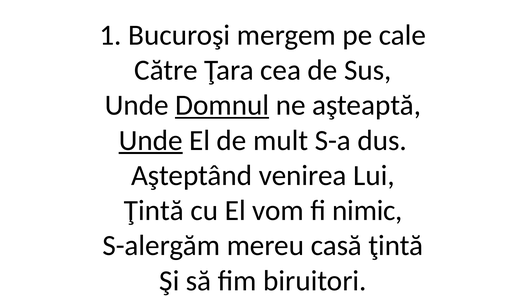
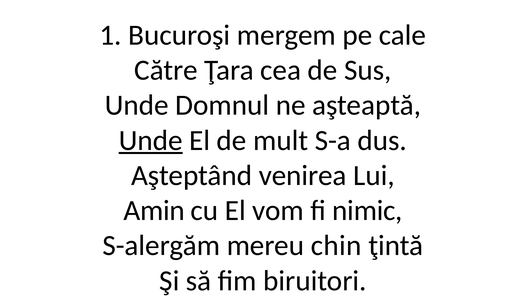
Domnul underline: present -> none
Ţintă at (154, 210): Ţintă -> Amin
casă: casă -> chin
